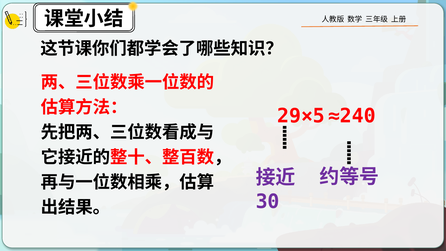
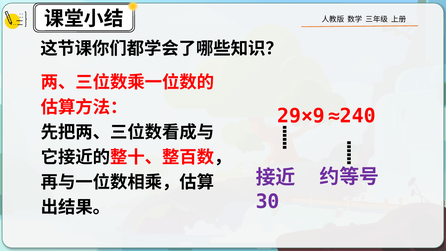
29×5: 29×5 -> 29×9
